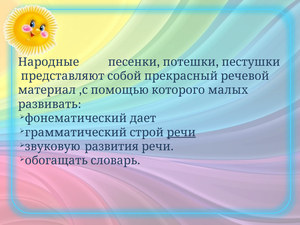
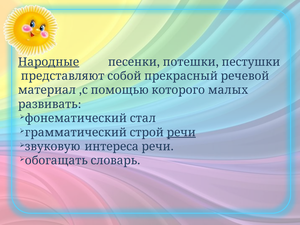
Народные underline: none -> present
дает: дает -> стал
развития: развития -> интереса
